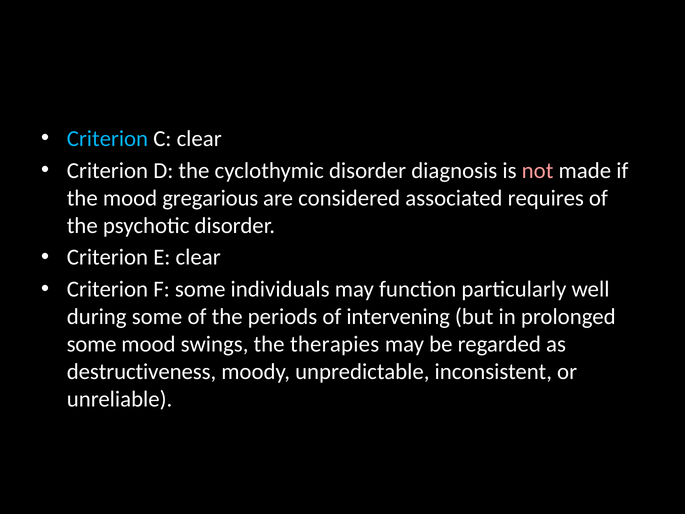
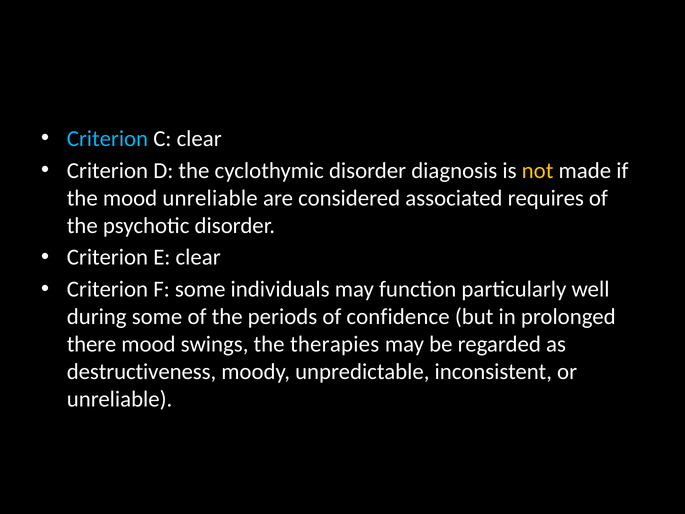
not colour: pink -> yellow
mood gregarious: gregarious -> unreliable
intervening: intervening -> confidence
some at (92, 344): some -> there
